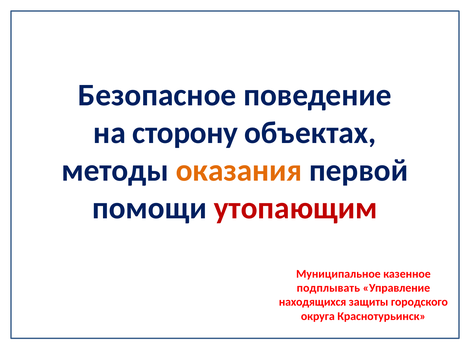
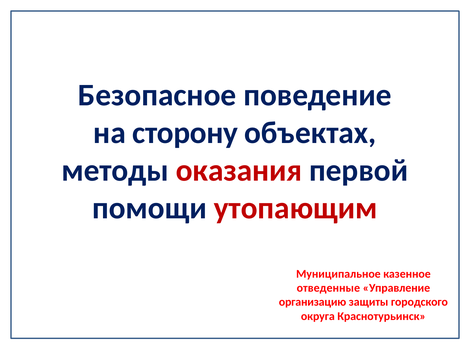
оказания colour: orange -> red
подплывать: подплывать -> отведенные
находящихся: находящихся -> организацию
